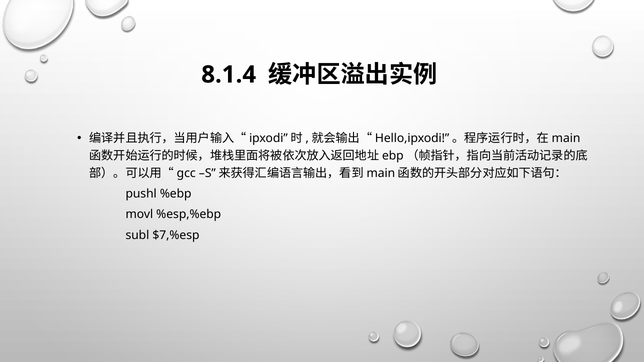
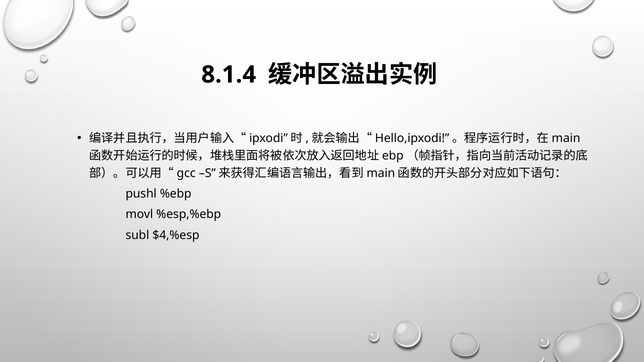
$7,%esp: $7,%esp -> $4,%esp
